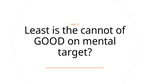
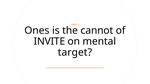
Least: Least -> Ones
GOOD: GOOD -> INVITE
